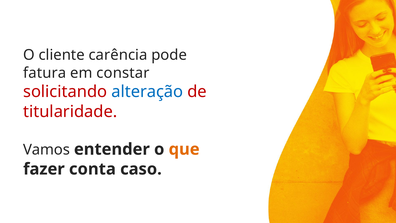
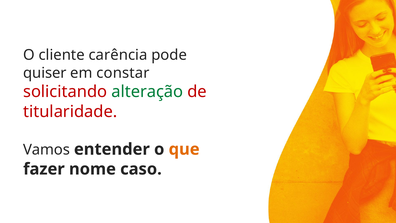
fatura: fatura -> quiser
alteração colour: blue -> green
conta: conta -> nome
